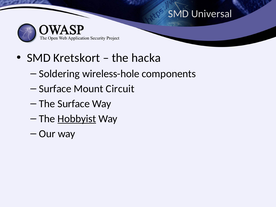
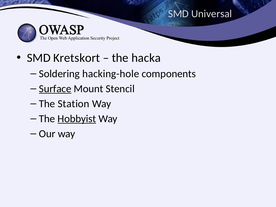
wireless-hole: wireless-hole -> hacking-hole
Surface at (55, 89) underline: none -> present
Circuit: Circuit -> Stencil
The Surface: Surface -> Station
